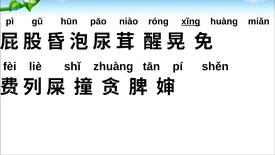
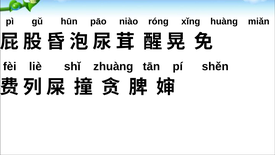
xǐng underline: present -> none
